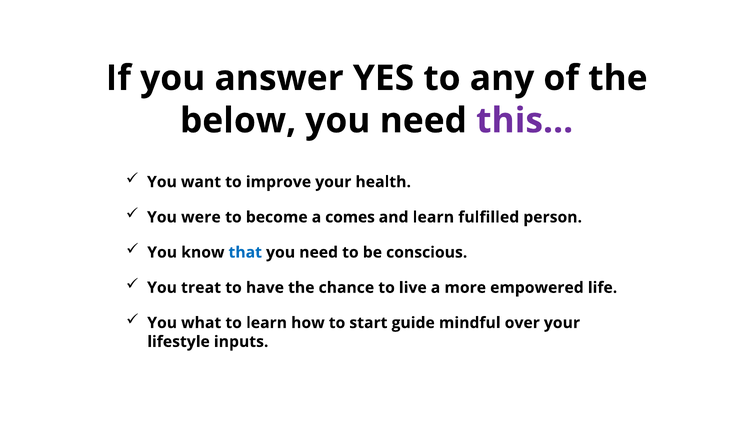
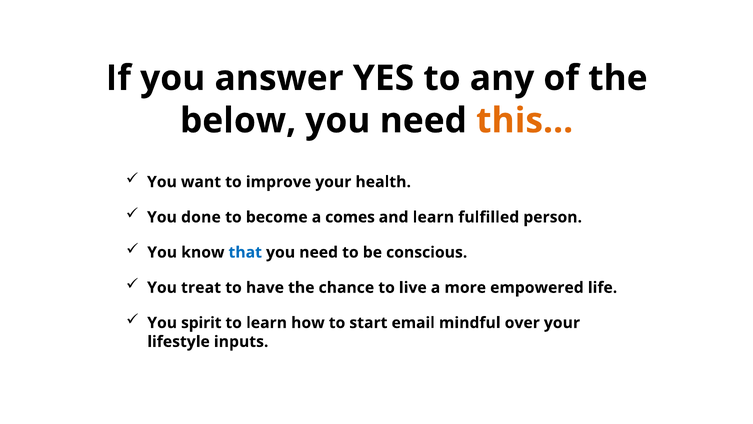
this… colour: purple -> orange
were: were -> done
what: what -> spirit
guide: guide -> email
